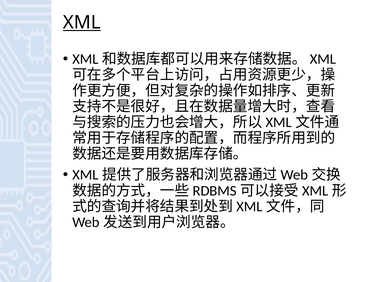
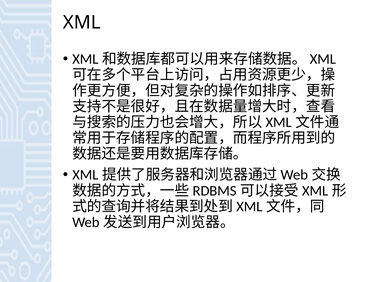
XML underline: present -> none
